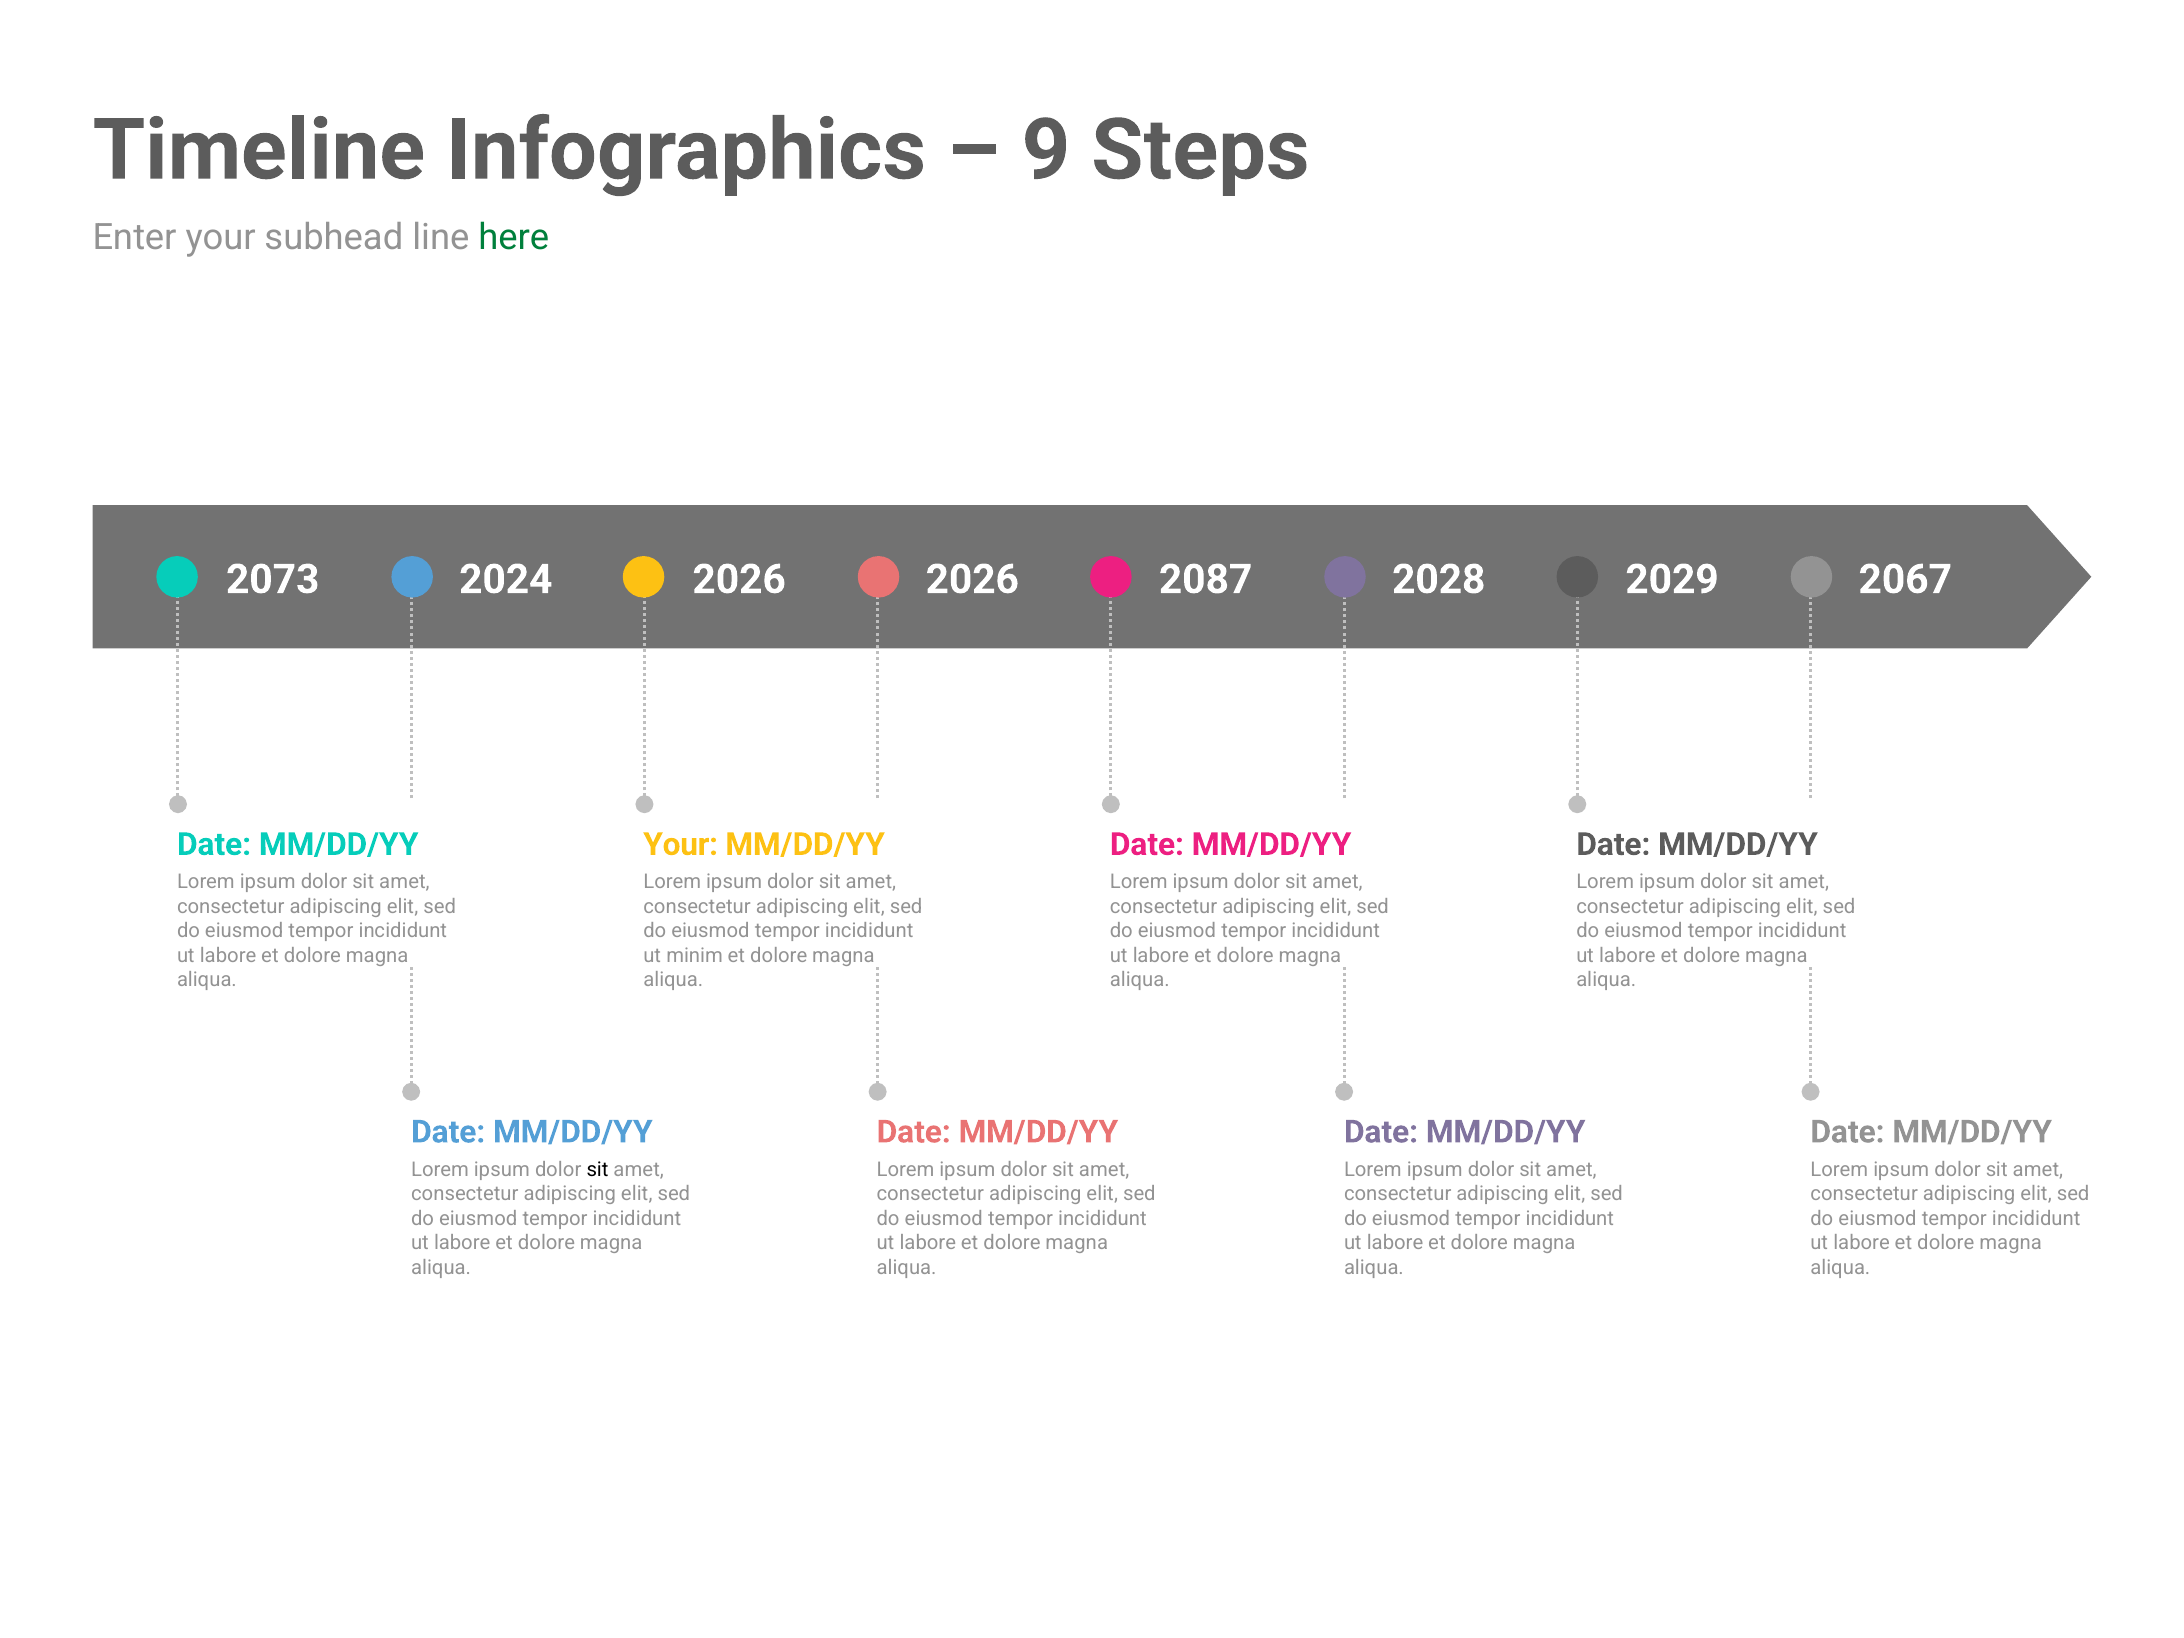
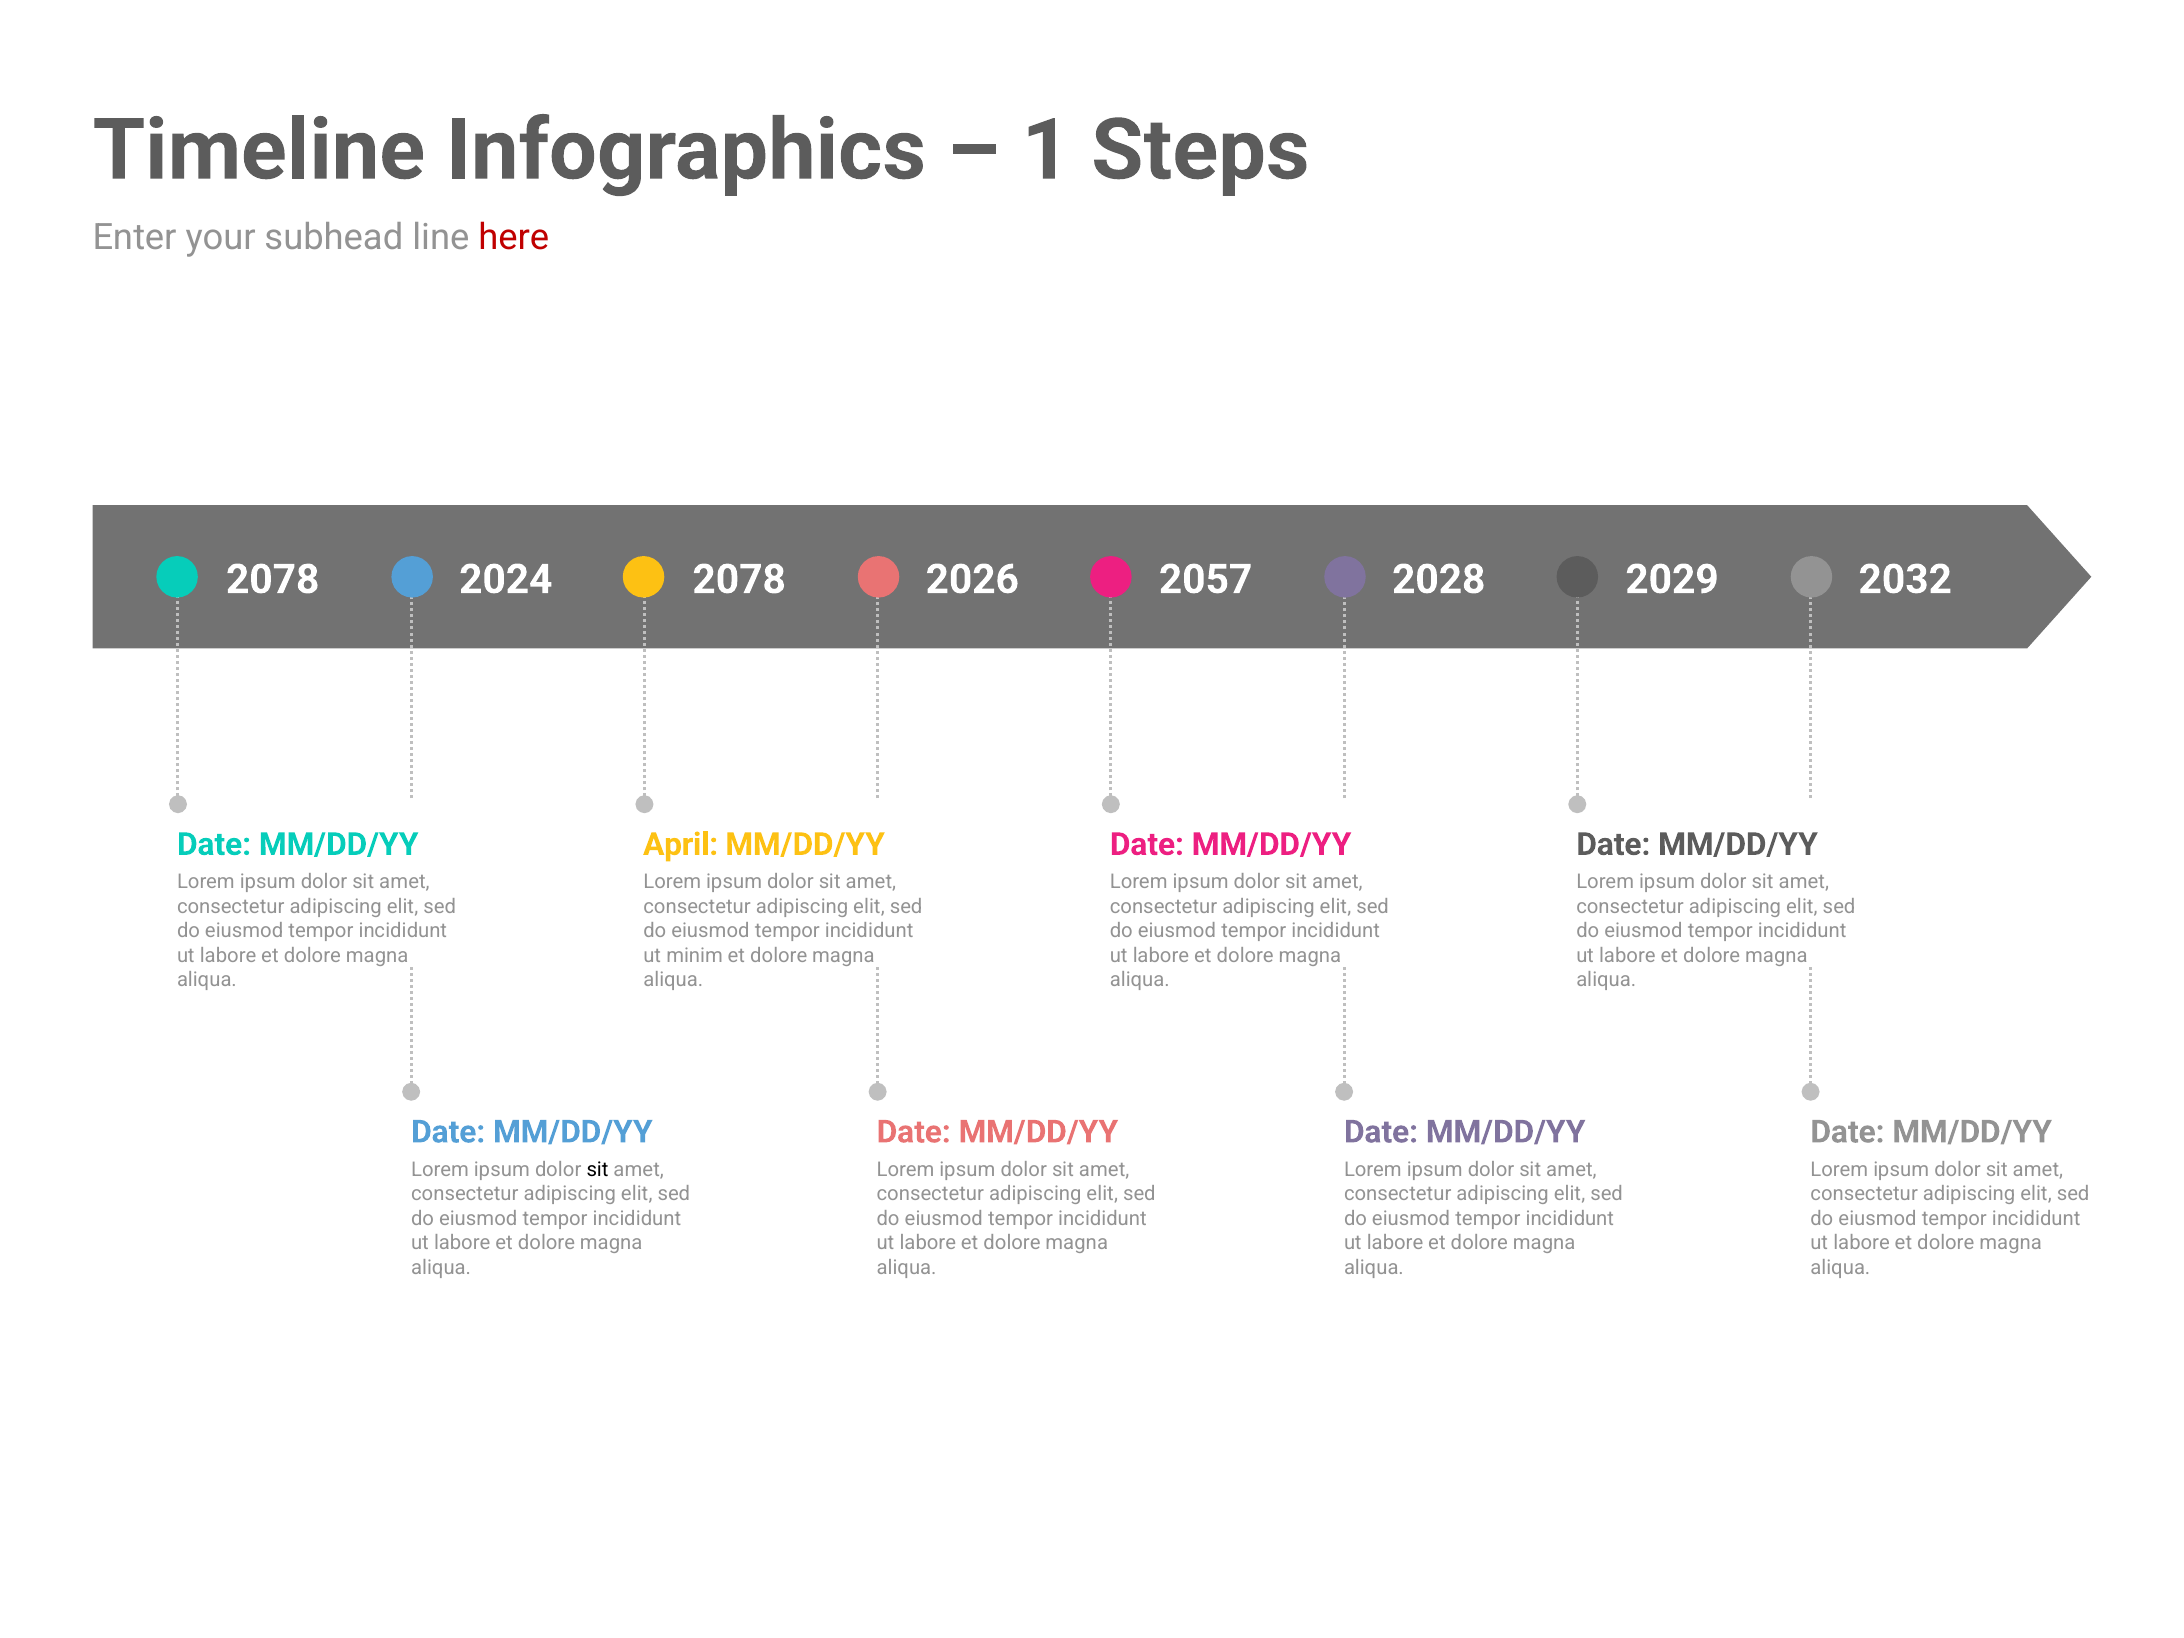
9: 9 -> 1
here colour: green -> red
2073 at (273, 580): 2073 -> 2078
2024 2026: 2026 -> 2078
2087: 2087 -> 2057
2067: 2067 -> 2032
Your at (681, 844): Your -> April
